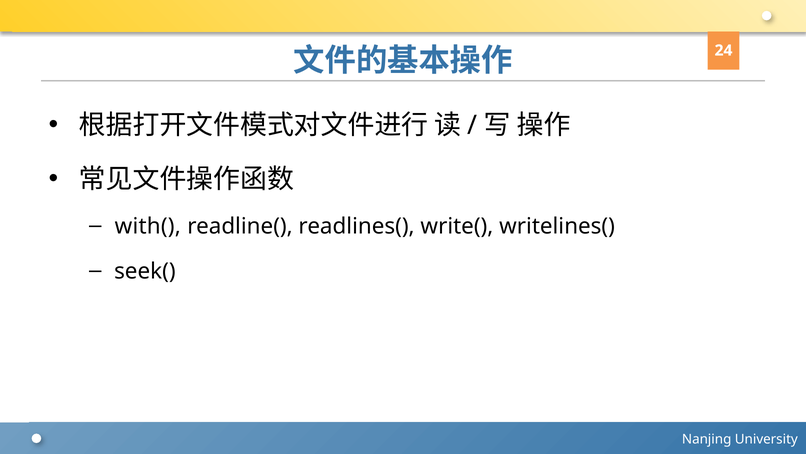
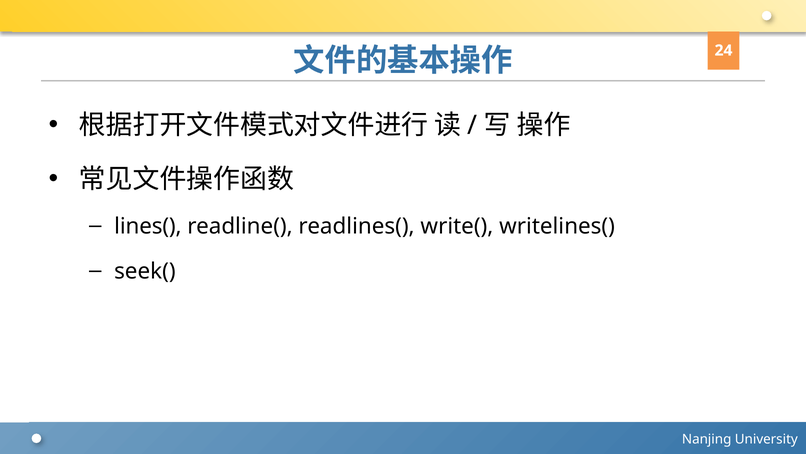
with(: with( -> lines(
